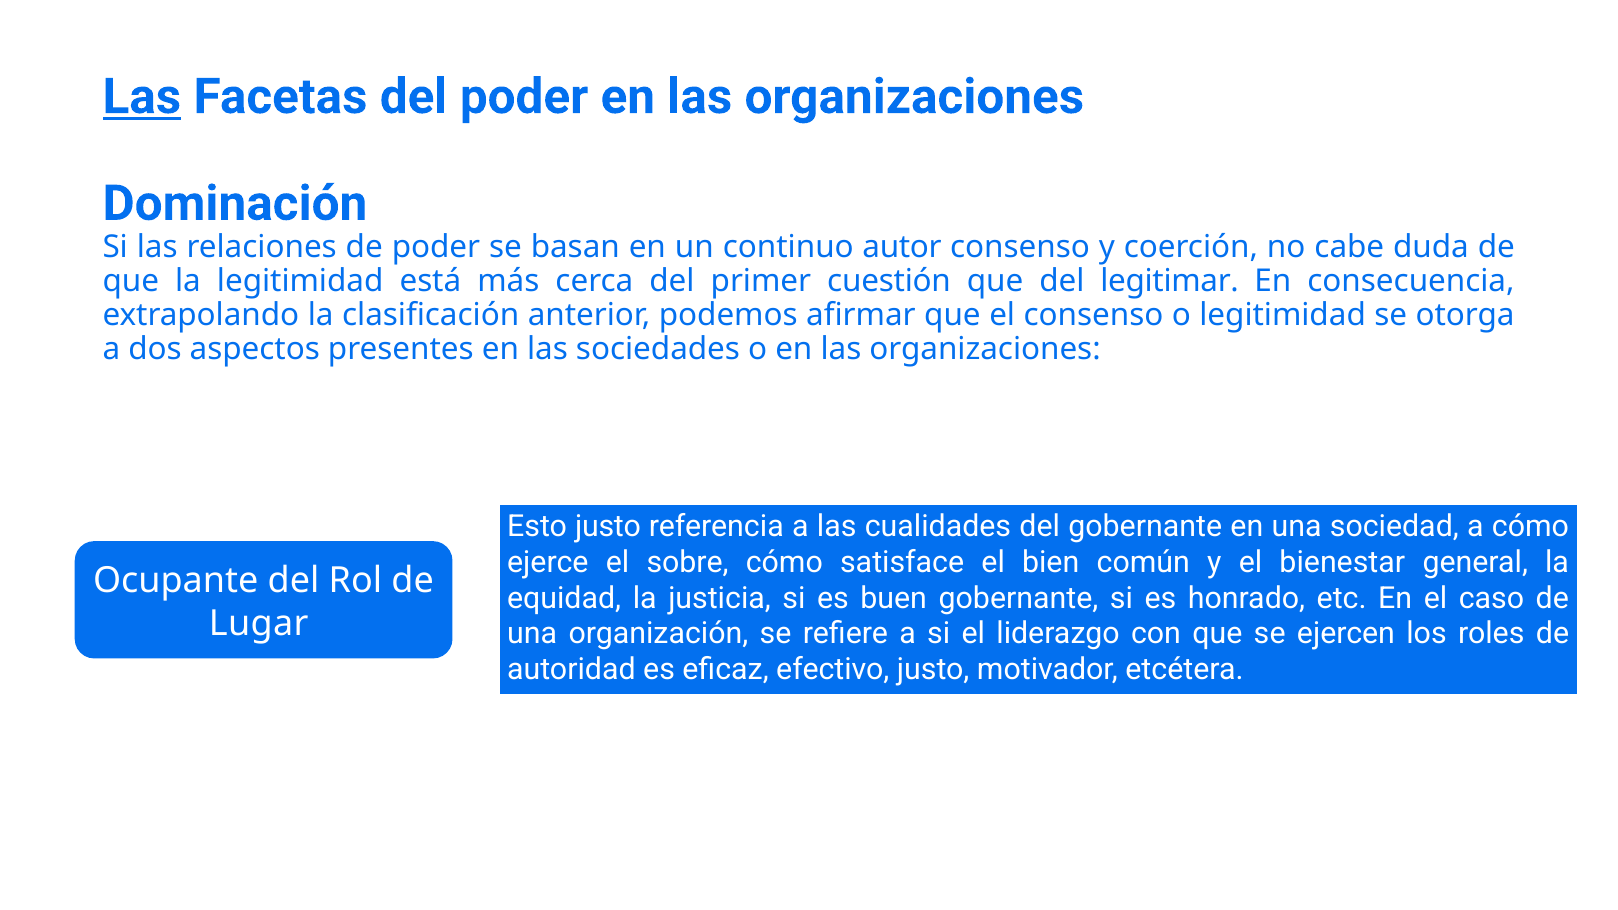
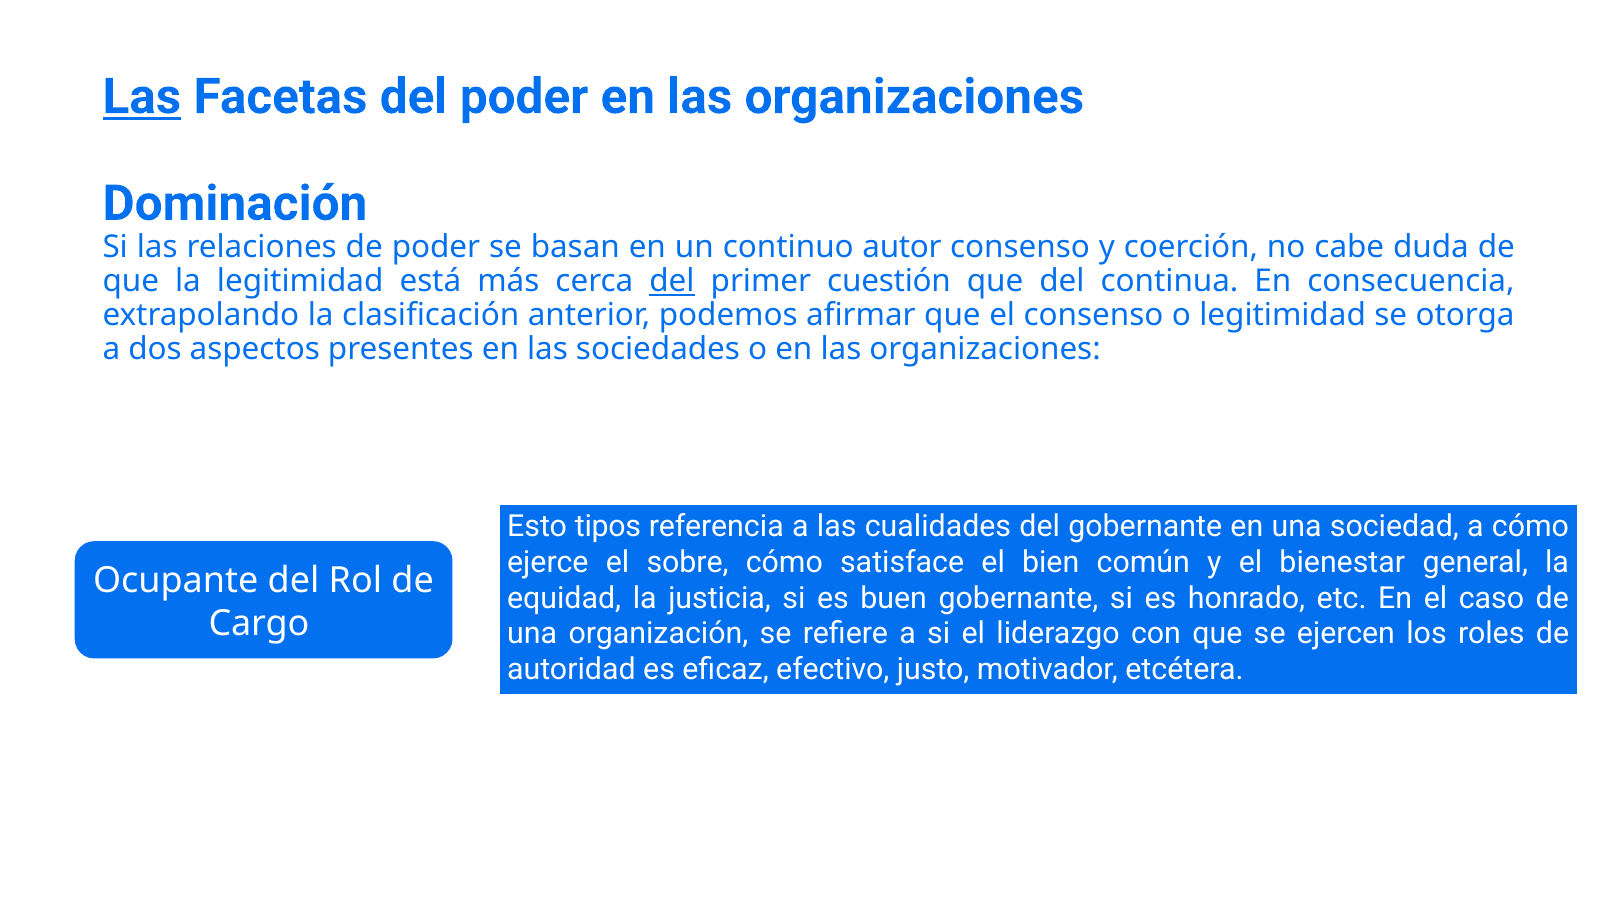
del at (672, 281) underline: none -> present
legitimar: legitimar -> continua
Esto justo: justo -> tipos
Lugar: Lugar -> Cargo
